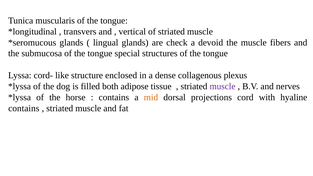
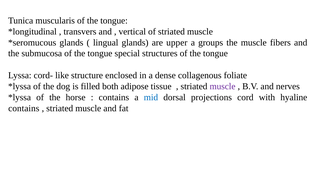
check: check -> upper
devoid: devoid -> groups
plexus: plexus -> foliate
mid colour: orange -> blue
